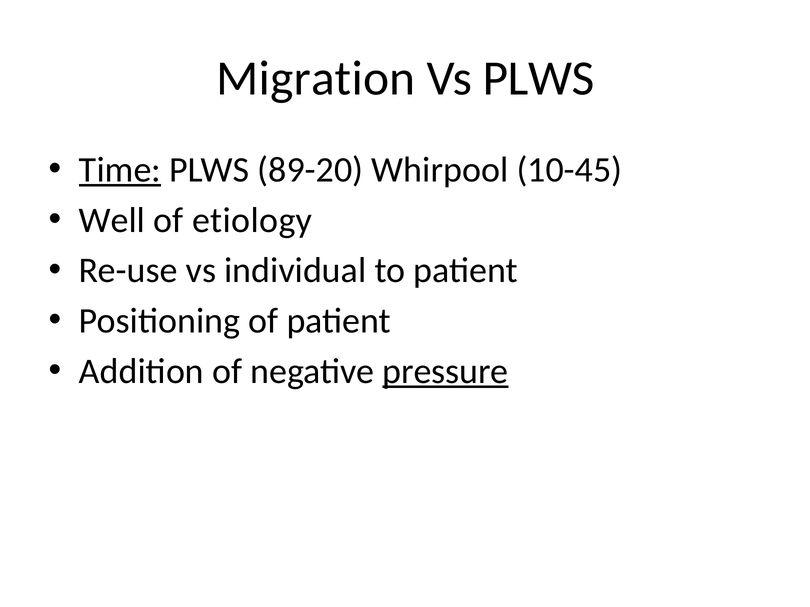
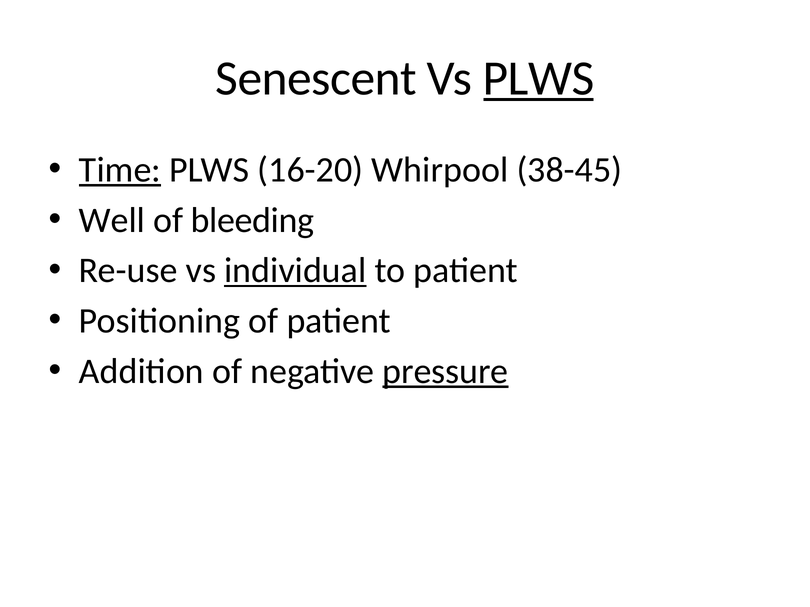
Migration: Migration -> Senescent
PLWS at (539, 78) underline: none -> present
89-20: 89-20 -> 16-20
10-45: 10-45 -> 38-45
etiology: etiology -> bleeding
individual underline: none -> present
